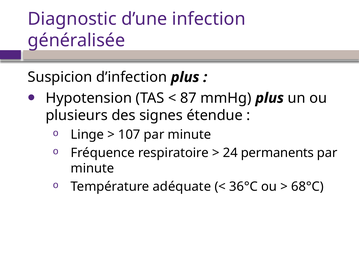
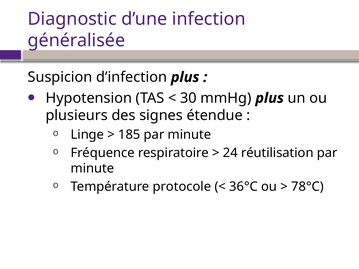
87: 87 -> 30
107: 107 -> 185
permanents: permanents -> réutilisation
adéquate: adéquate -> protocole
68°C: 68°C -> 78°C
